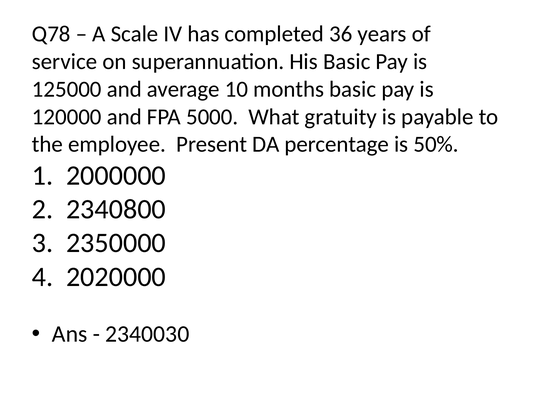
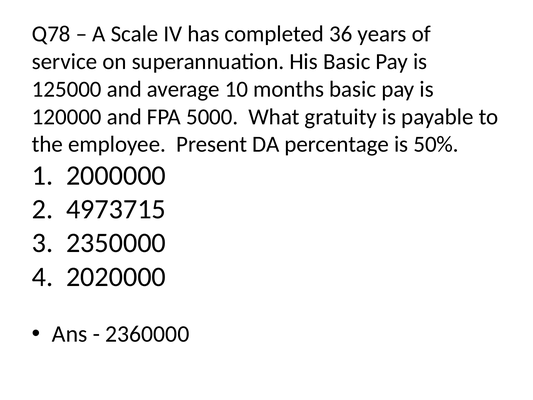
2340800: 2340800 -> 4973715
2340030: 2340030 -> 2360000
